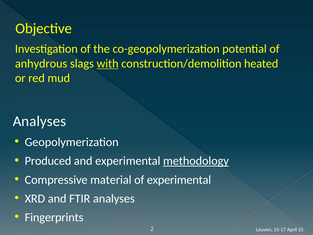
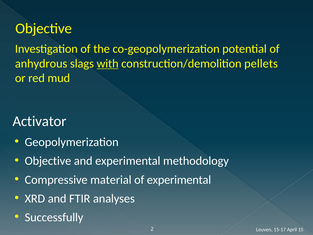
heated: heated -> pellets
Analyses at (39, 121): Analyses -> Activator
Produced at (48, 161): Produced -> Objective
methodology underline: present -> none
Fingerprints: Fingerprints -> Successfully
